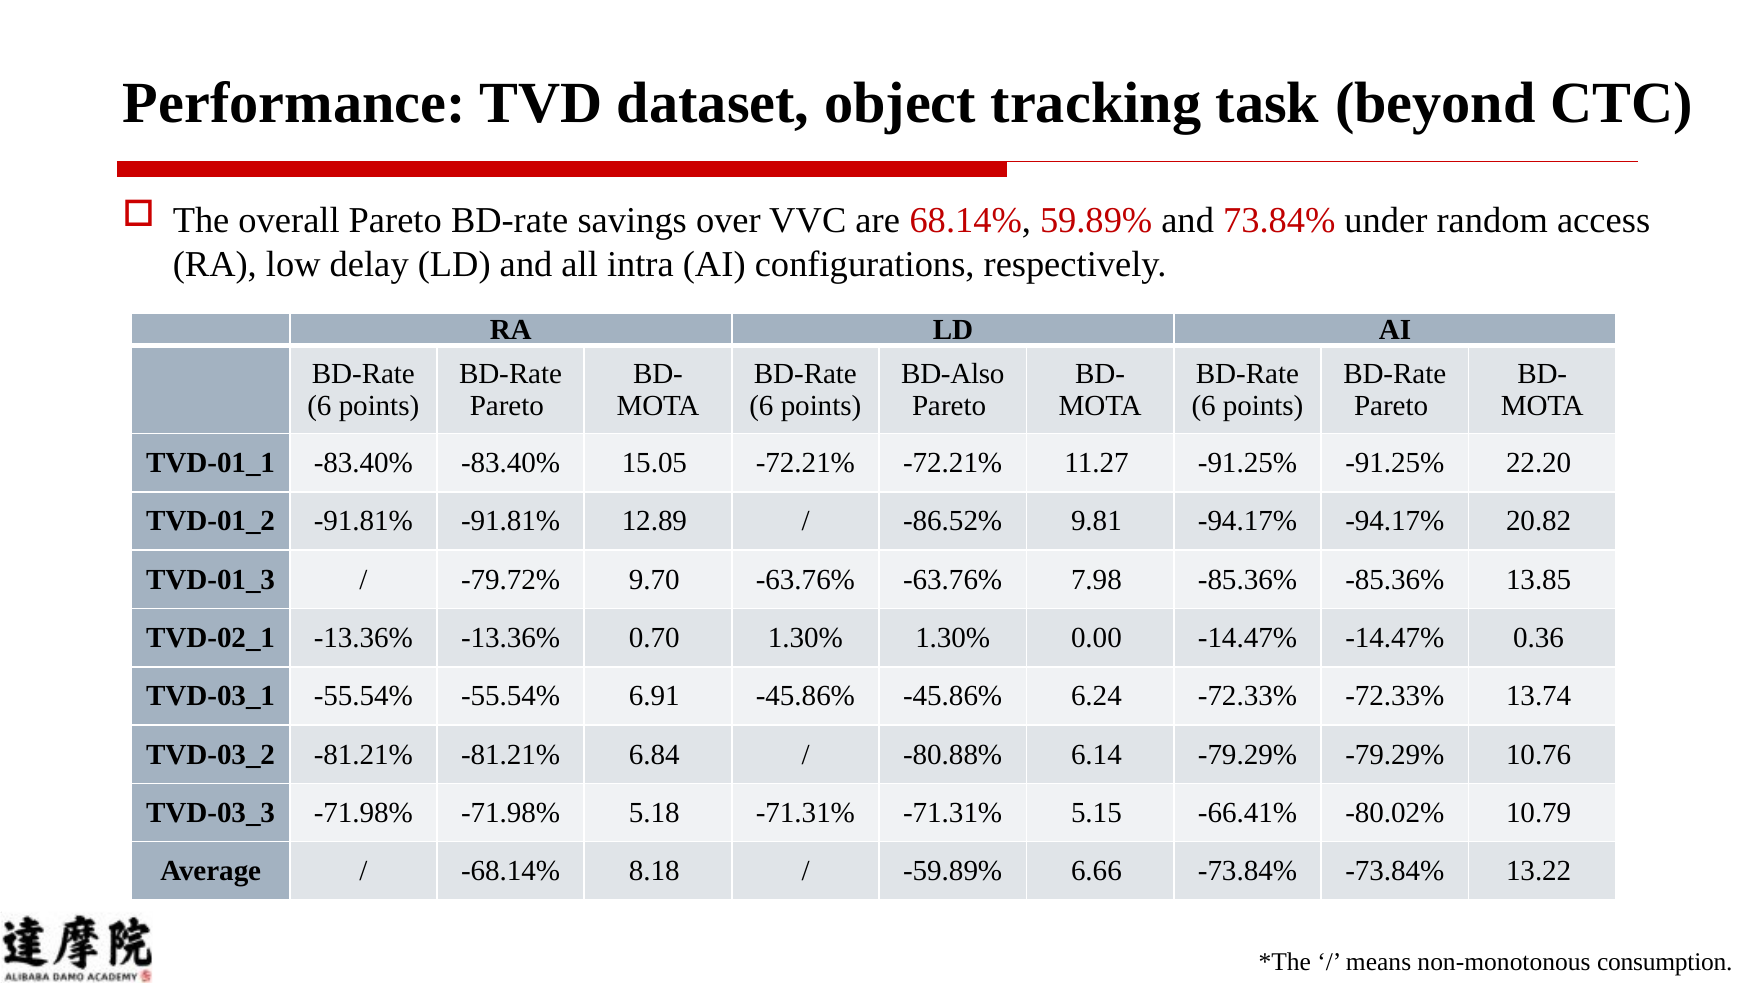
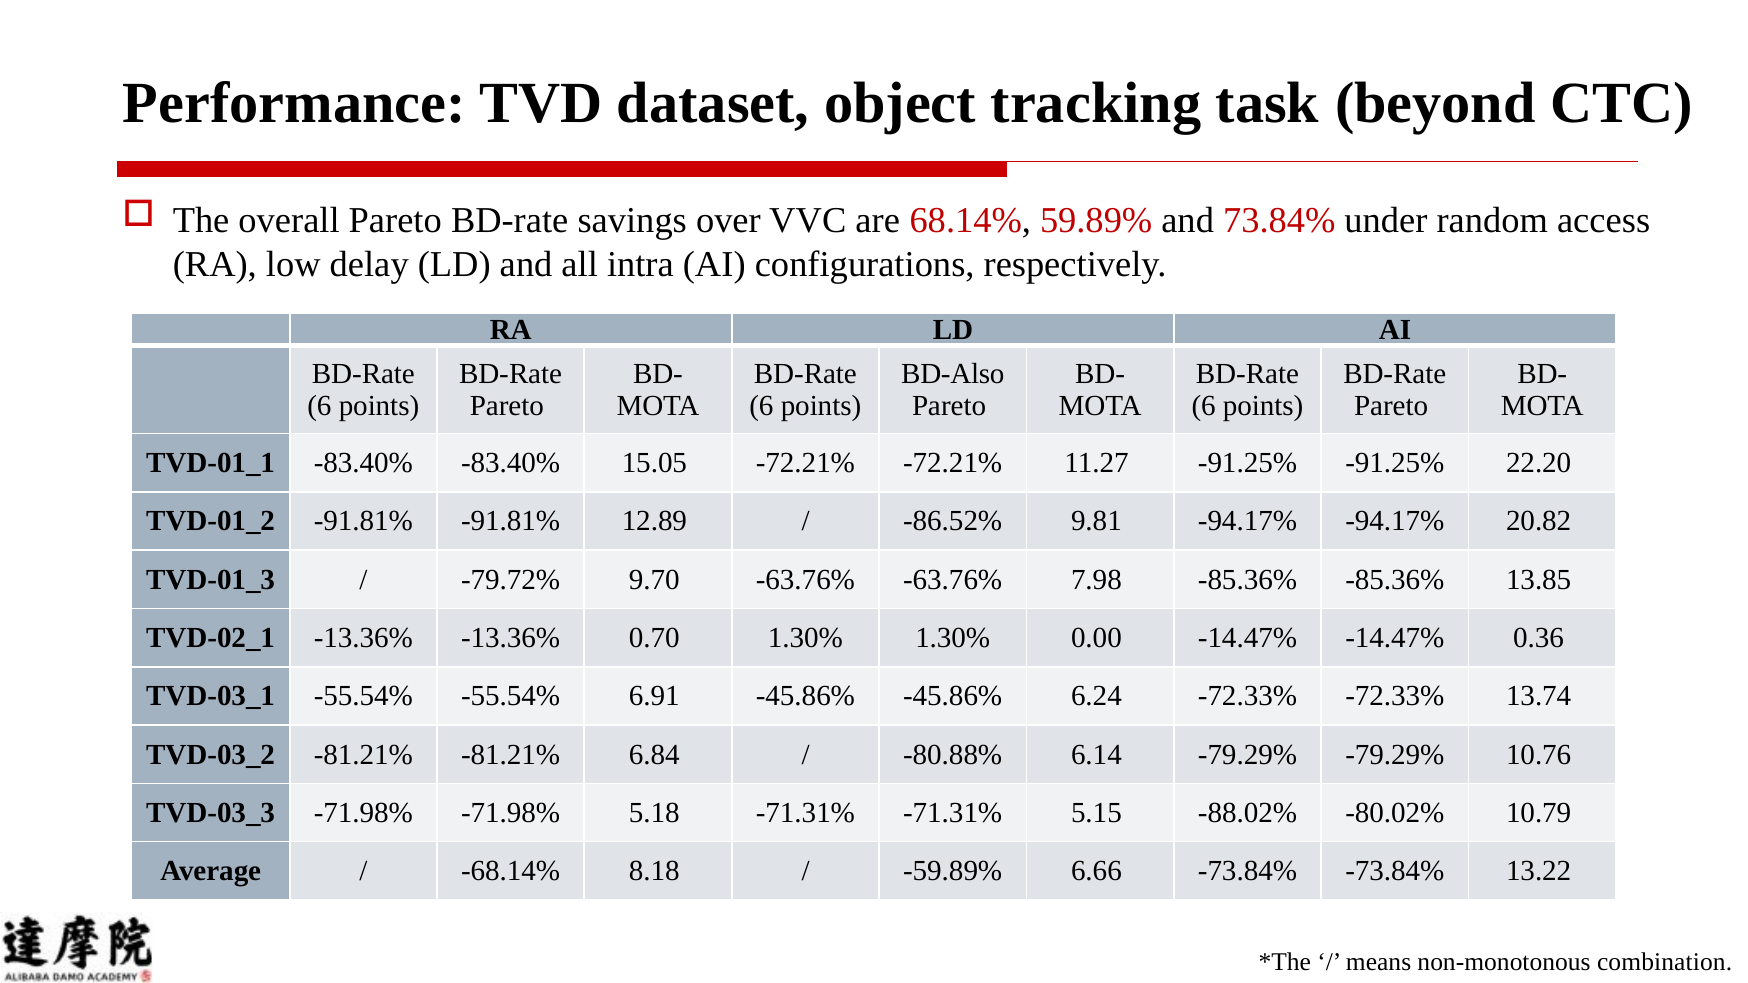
-66.41%: -66.41% -> -88.02%
consumption: consumption -> combination
